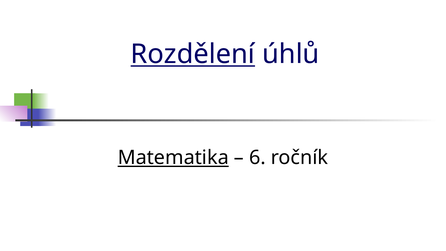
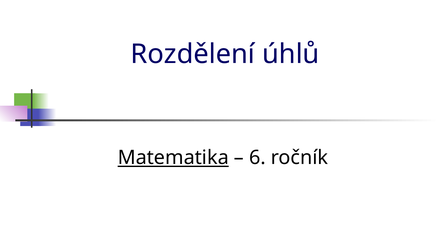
Rozdělení underline: present -> none
